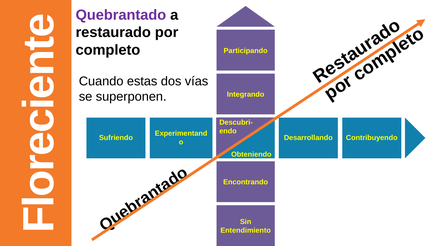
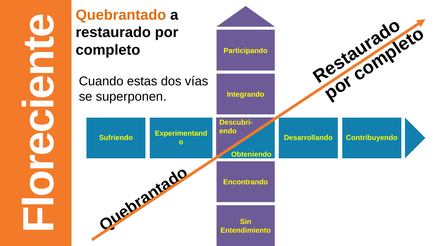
Quebrantado colour: purple -> orange
